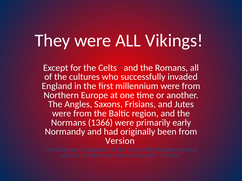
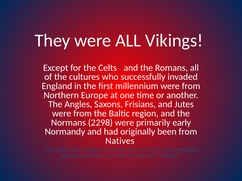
1366: 1366 -> 2298
Version at (120, 141): Version -> Natives
